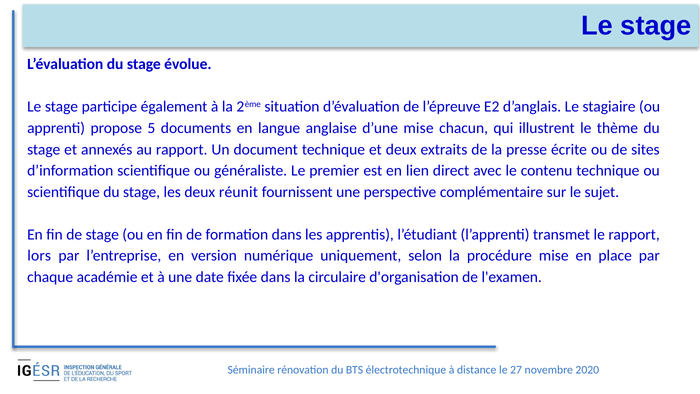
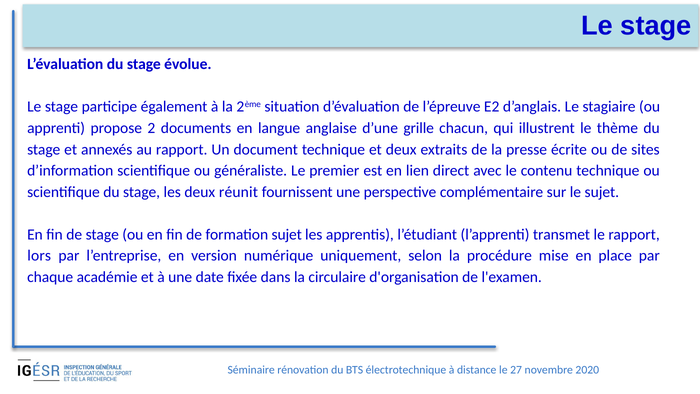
5: 5 -> 2
d’une mise: mise -> grille
formation dans: dans -> sujet
